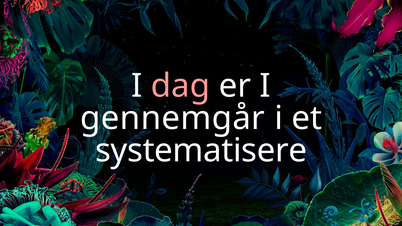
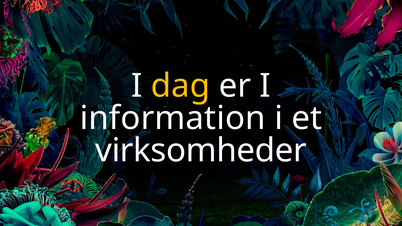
dag colour: pink -> yellow
gennemgår: gennemgår -> information
systematisere: systematisere -> virksomheder
